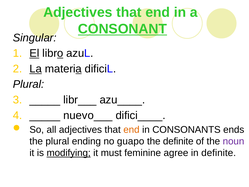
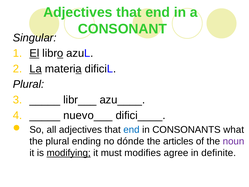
CONSONANT underline: present -> none
end at (131, 129) colour: orange -> blue
ends: ends -> what
guapo: guapo -> dónde
the definite: definite -> articles
feminine: feminine -> modifies
